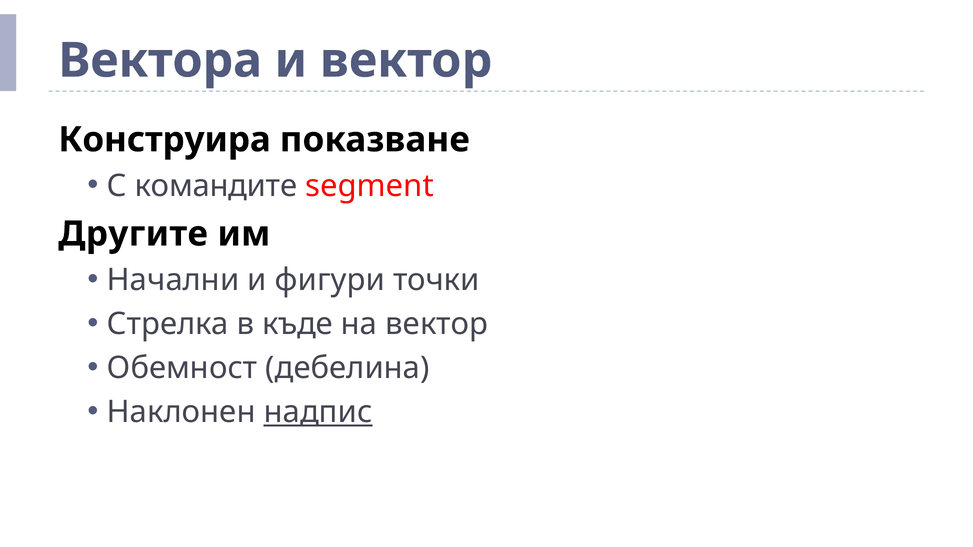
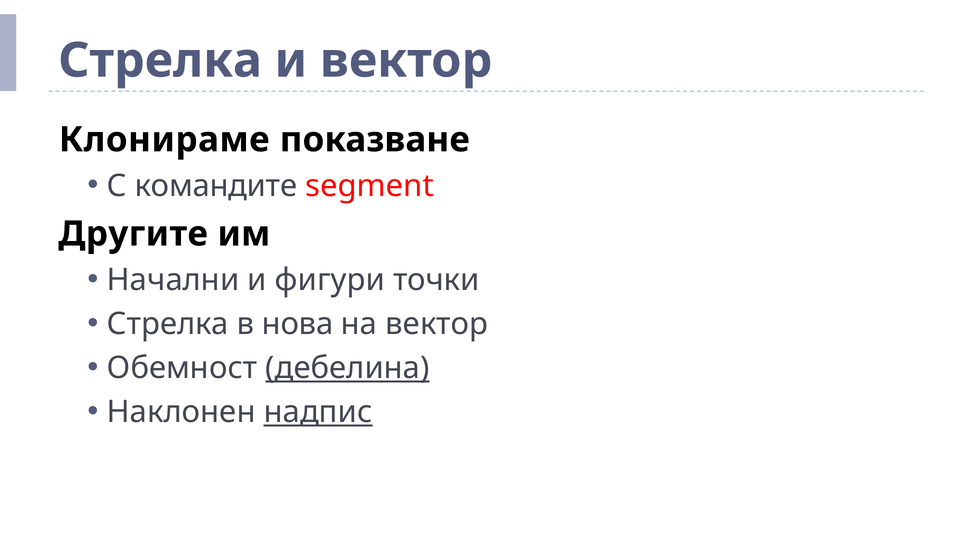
Вектора at (160, 61): Вектора -> Стрелка
Конструира: Конструира -> Клонираме
къде: къде -> нова
дебелина underline: none -> present
